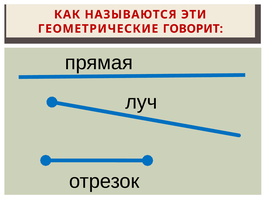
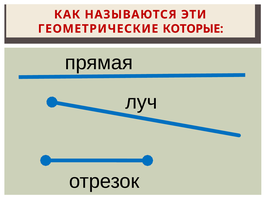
ГОВОРИТ: ГОВОРИТ -> КОТОРЫЕ
